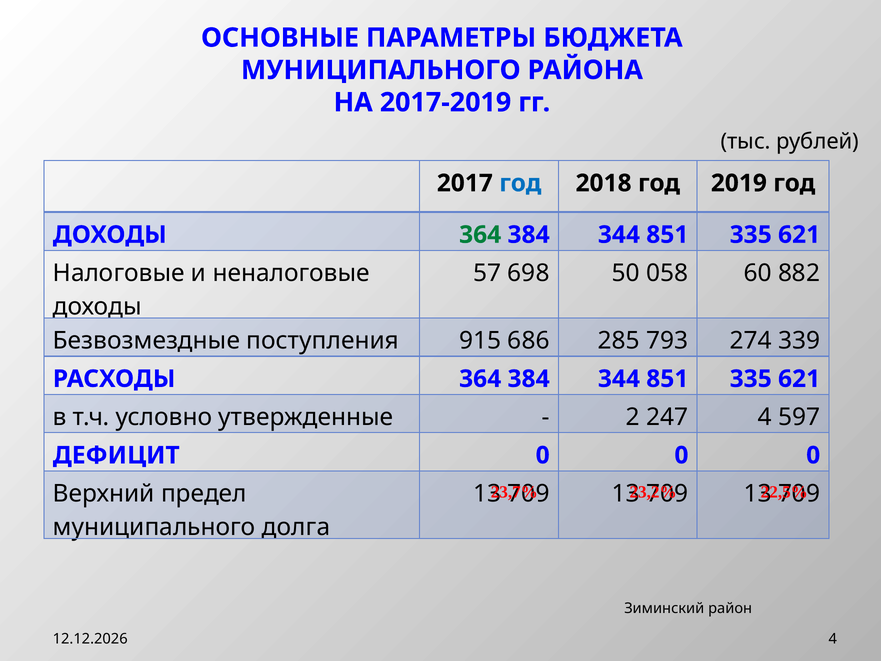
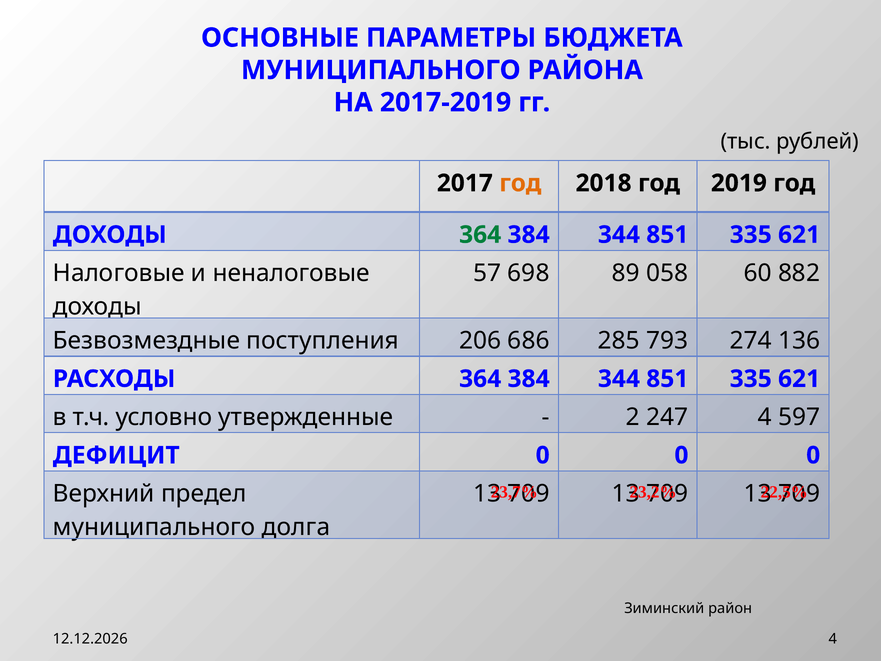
год at (520, 183) colour: blue -> orange
50: 50 -> 89
915: 915 -> 206
339: 339 -> 136
